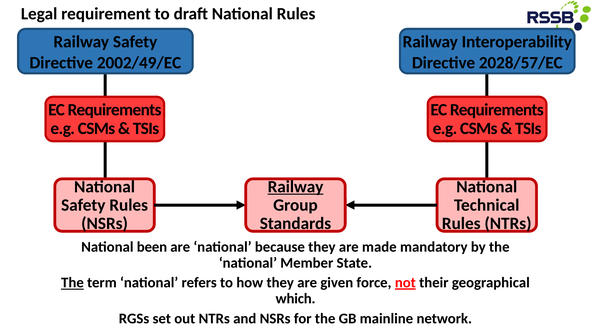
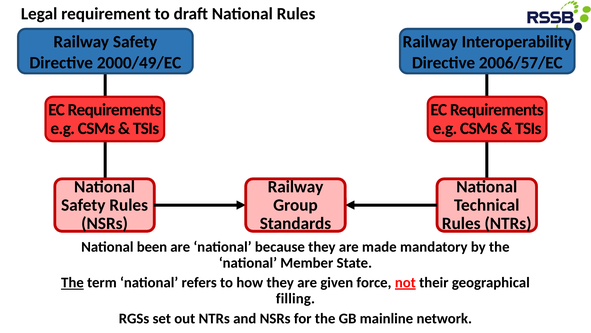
2002/49/EC: 2002/49/EC -> 2000/49/EC
2028/57/EC: 2028/57/EC -> 2006/57/EC
Railway at (296, 186) underline: present -> none
which: which -> filling
